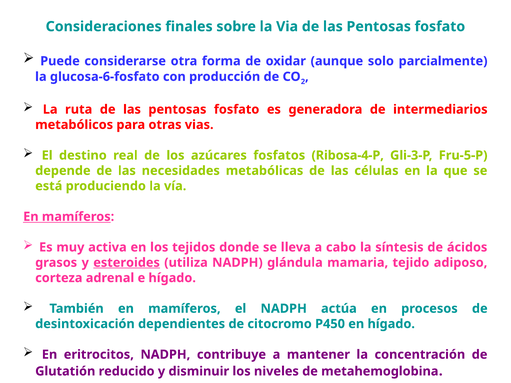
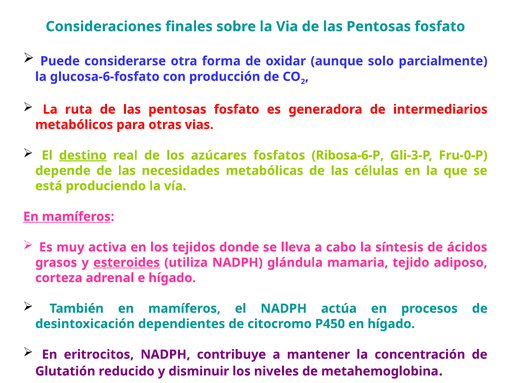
destino underline: none -> present
Ribosa-4-P: Ribosa-4-P -> Ribosa-6-P
Fru-5-P: Fru-5-P -> Fru-0-P
